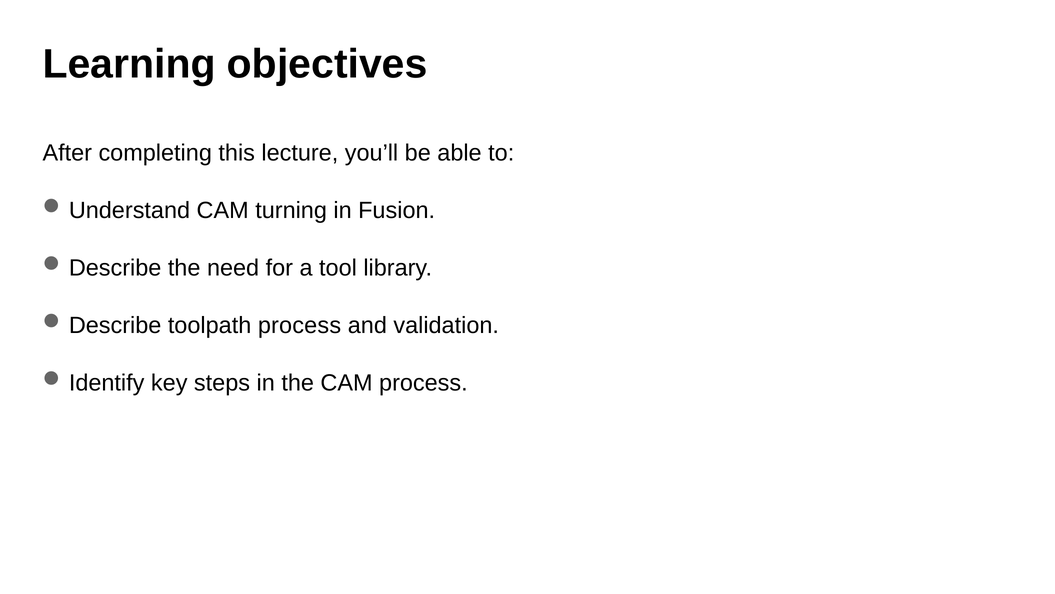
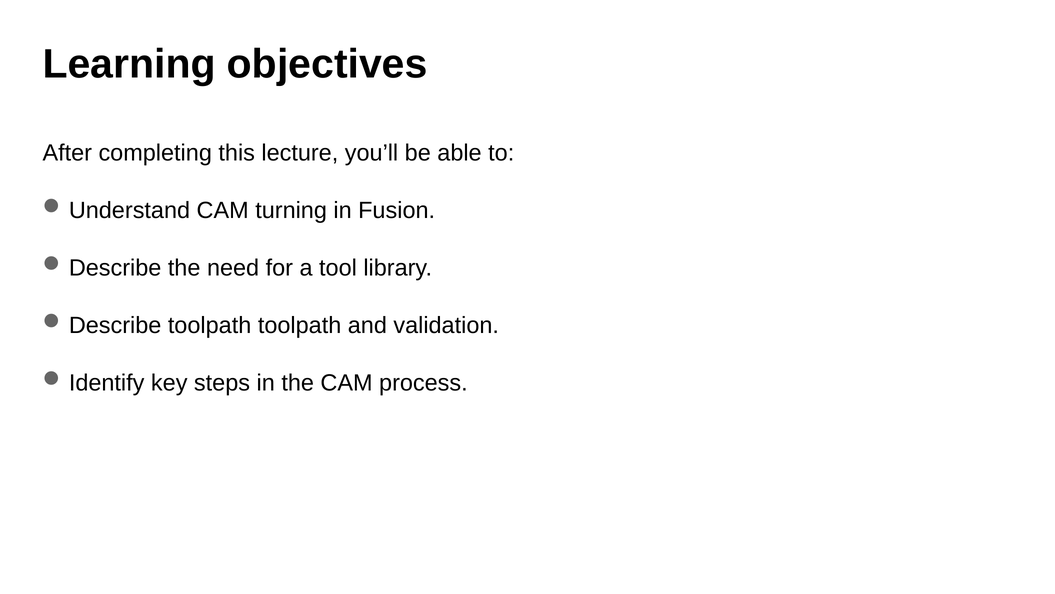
toolpath process: process -> toolpath
